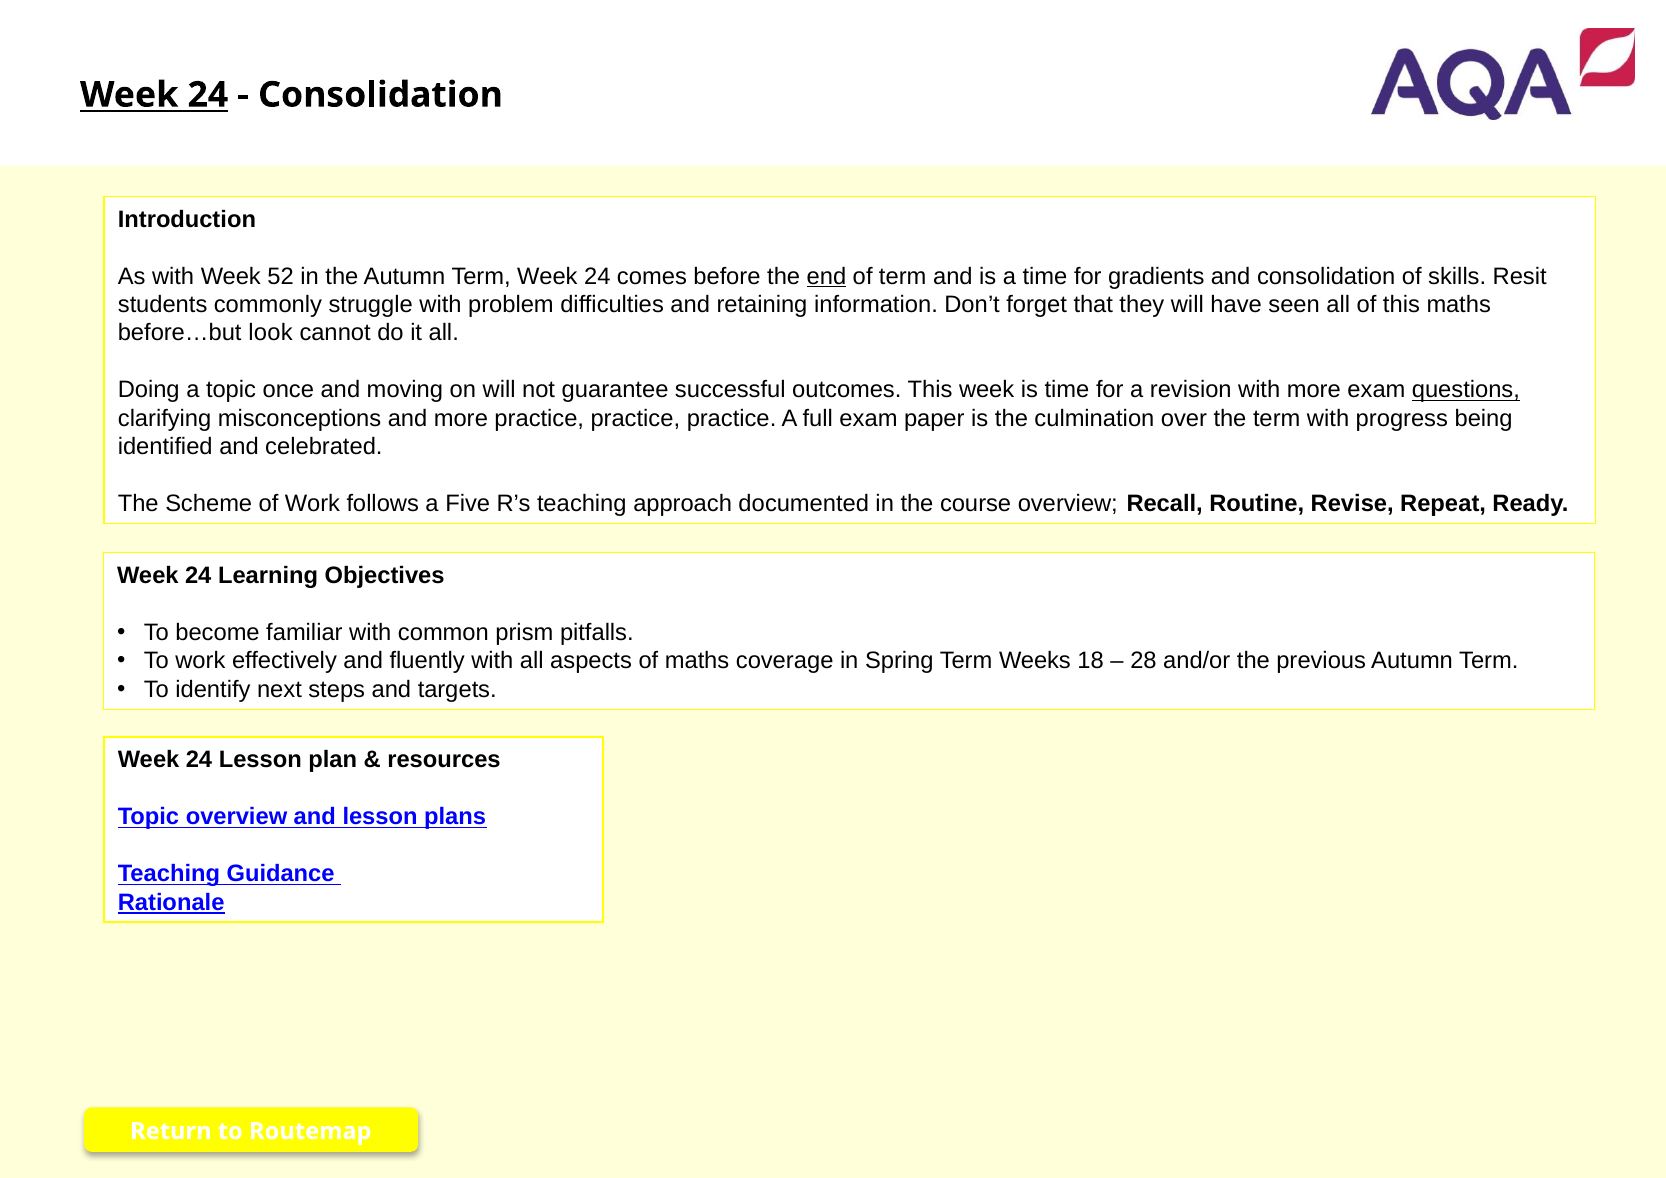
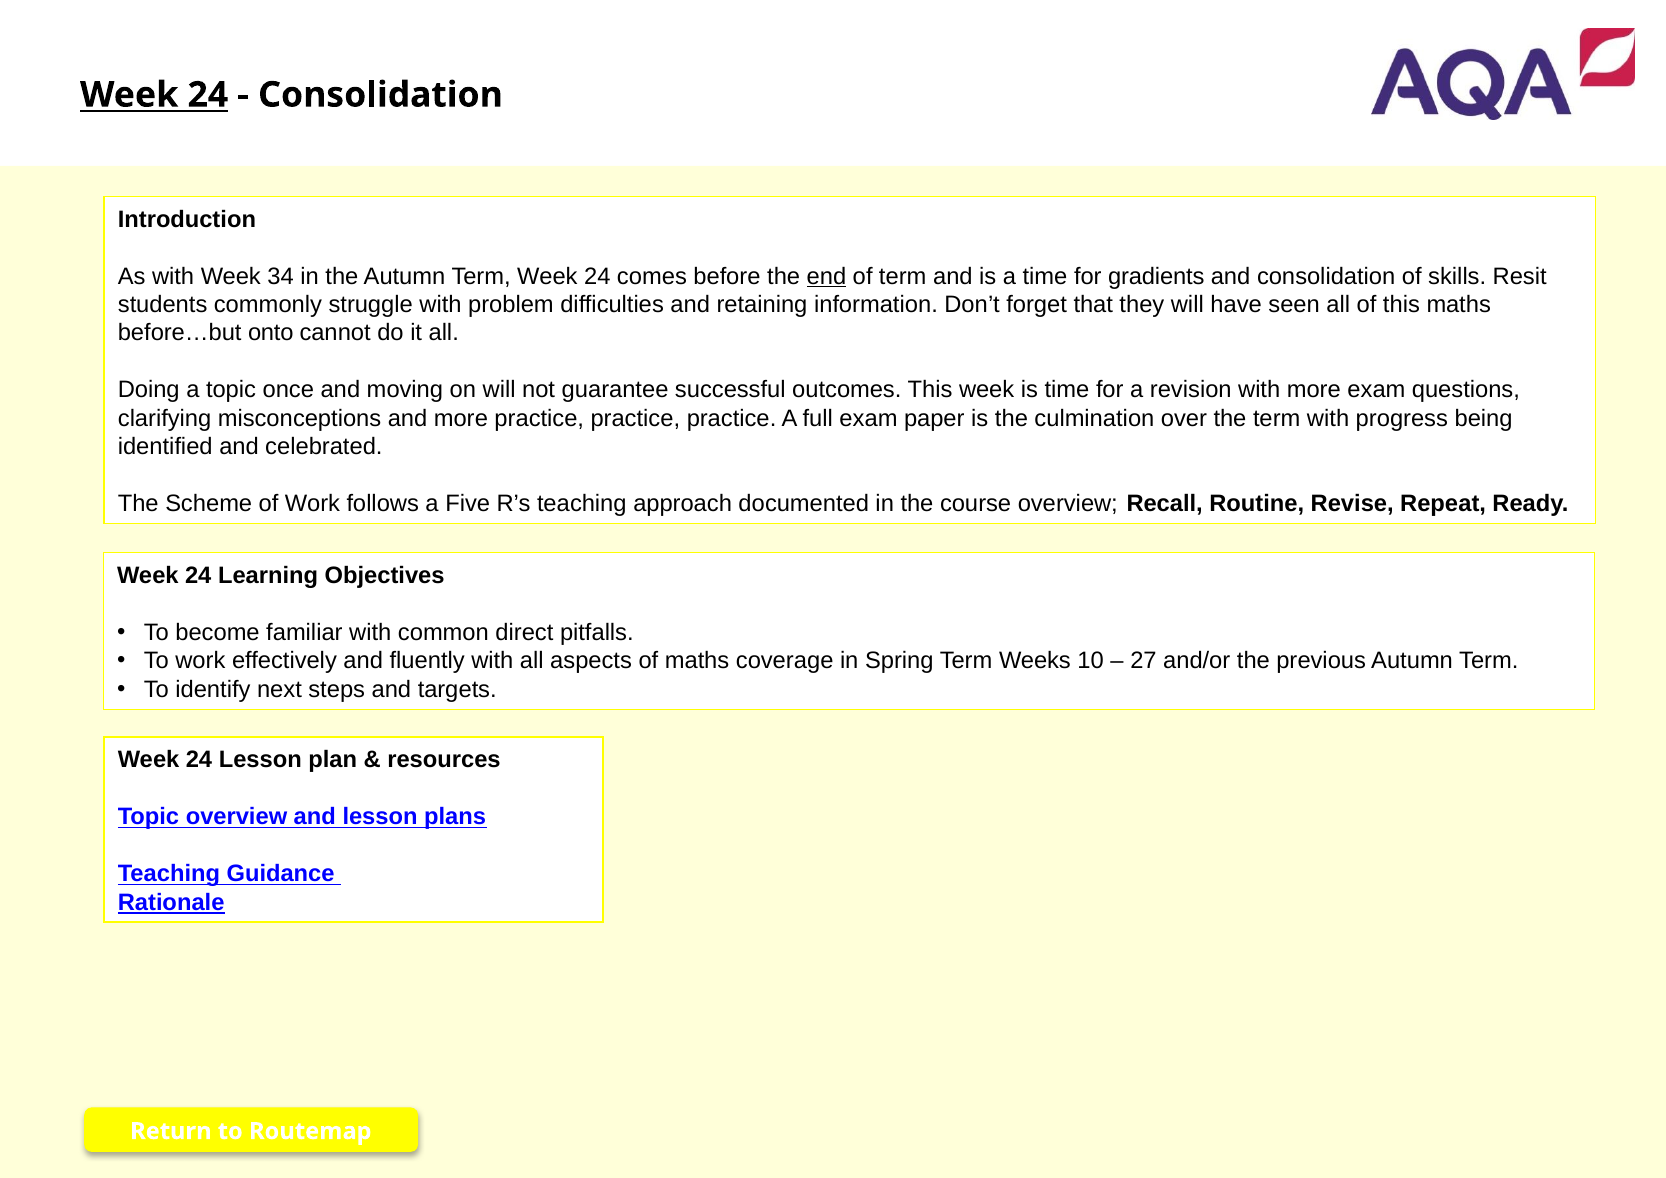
52: 52 -> 34
look: look -> onto
questions underline: present -> none
prism: prism -> direct
18: 18 -> 10
28: 28 -> 27
